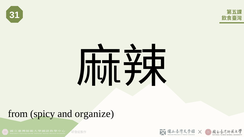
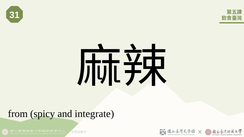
organize: organize -> integrate
